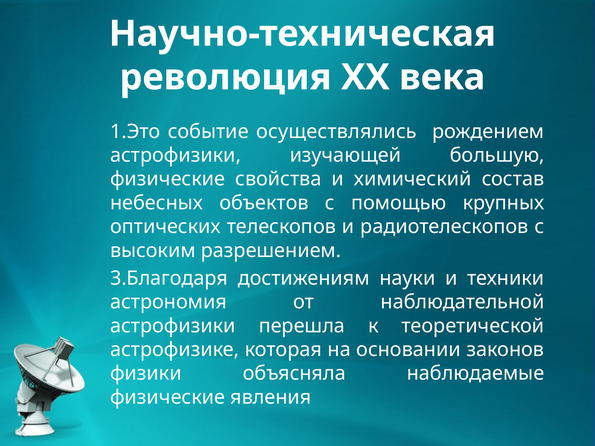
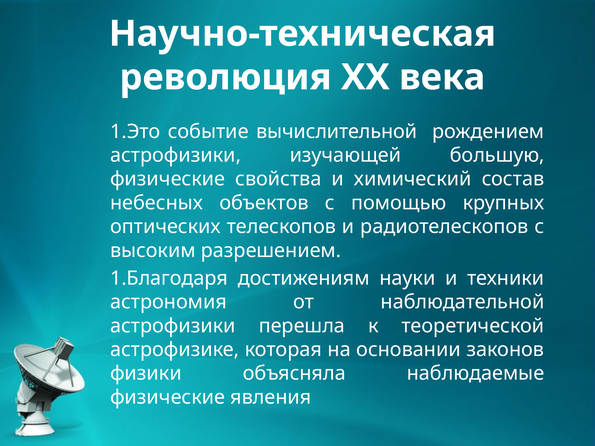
осуществлялись: осуществлялись -> вычислительной
3.Благодаря: 3.Благодаря -> 1.Благодаря
